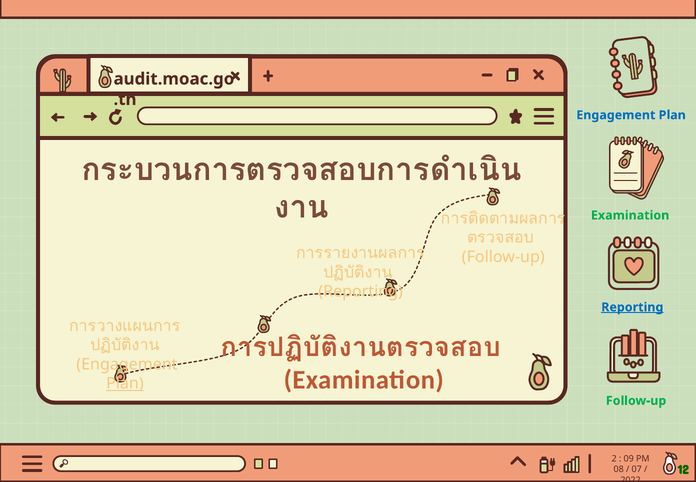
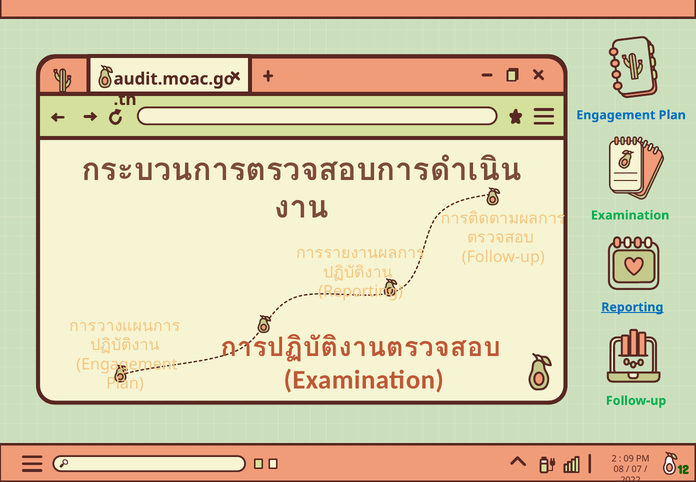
Plan at (125, 383) underline: present -> none
